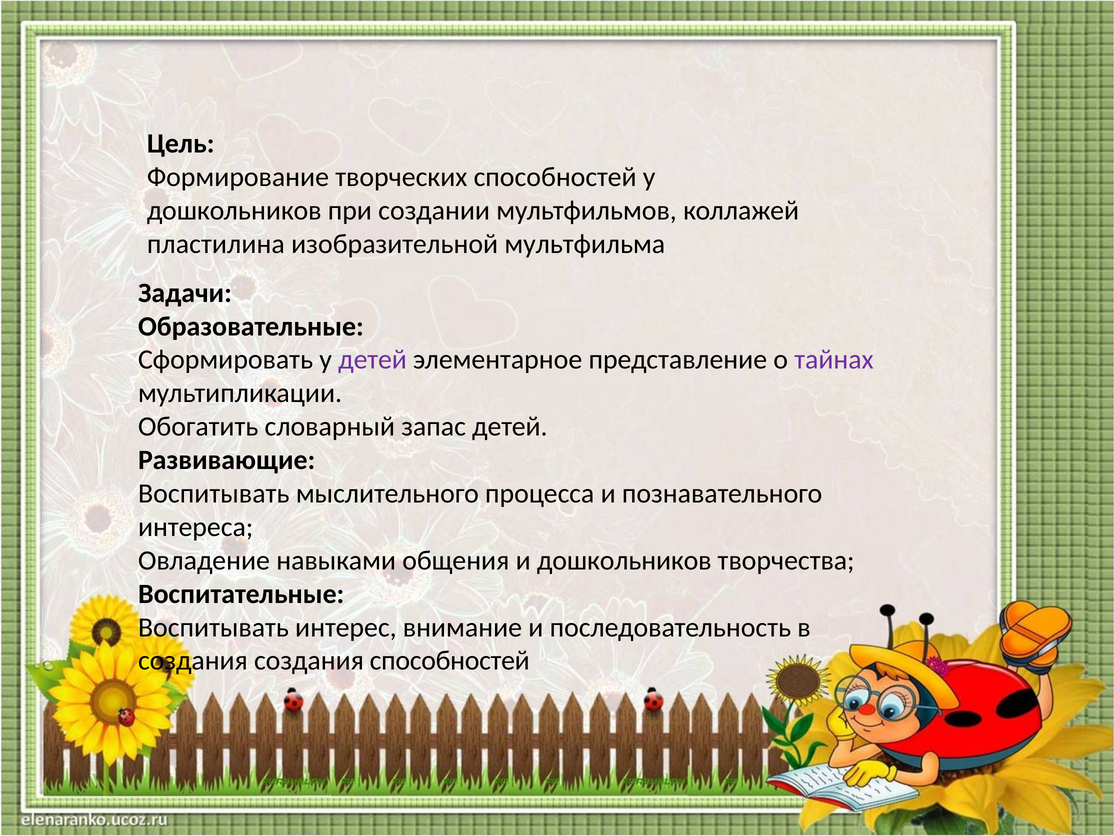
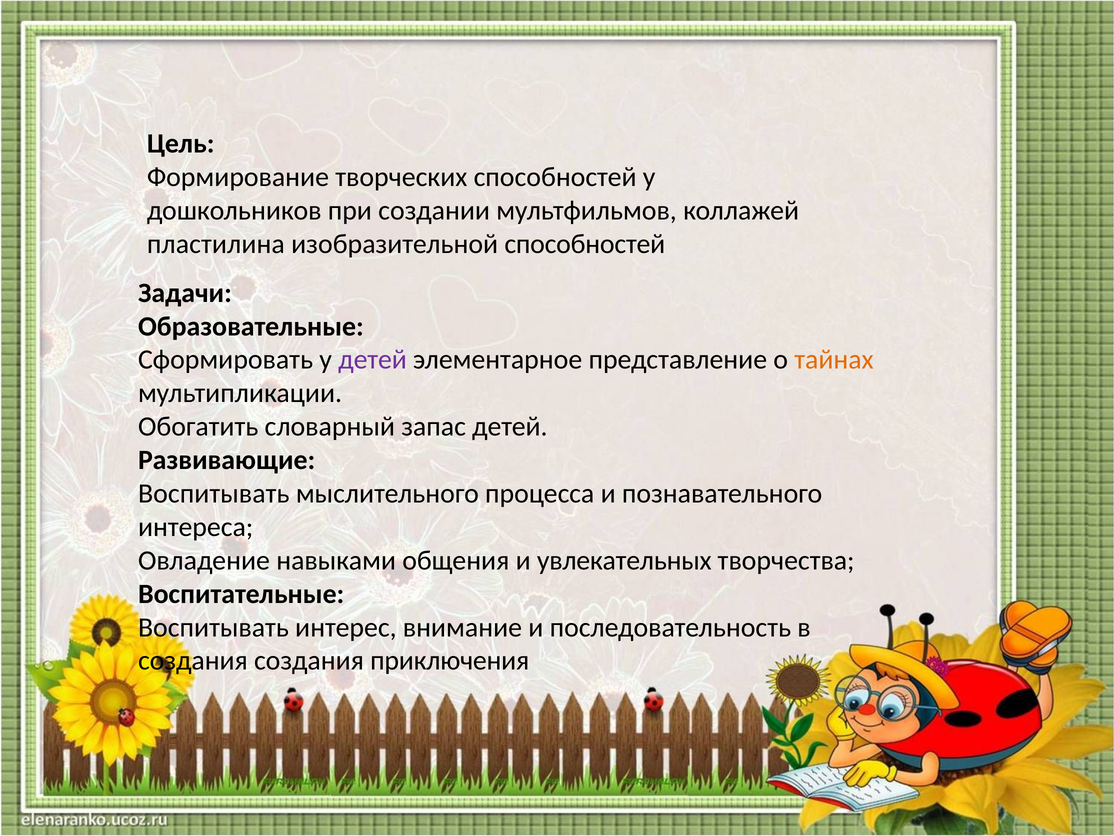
изобразительной мультфильма: мультфильма -> способностей
тайнах colour: purple -> orange
и дошкольников: дошкольников -> увлекательных
создания способностей: способностей -> приключения
